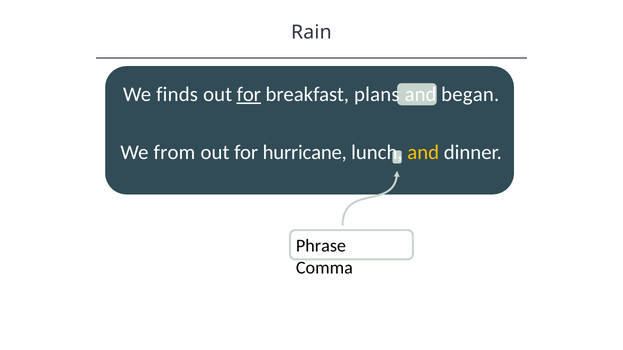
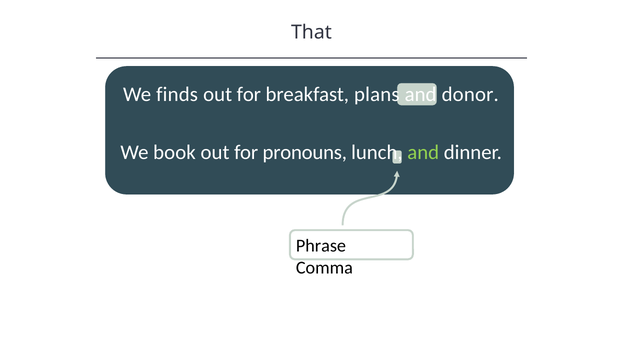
Rain: Rain -> That
for at (249, 94) underline: present -> none
began: began -> donor
from: from -> book
hurricane: hurricane -> pronouns
and at (423, 153) colour: yellow -> light green
